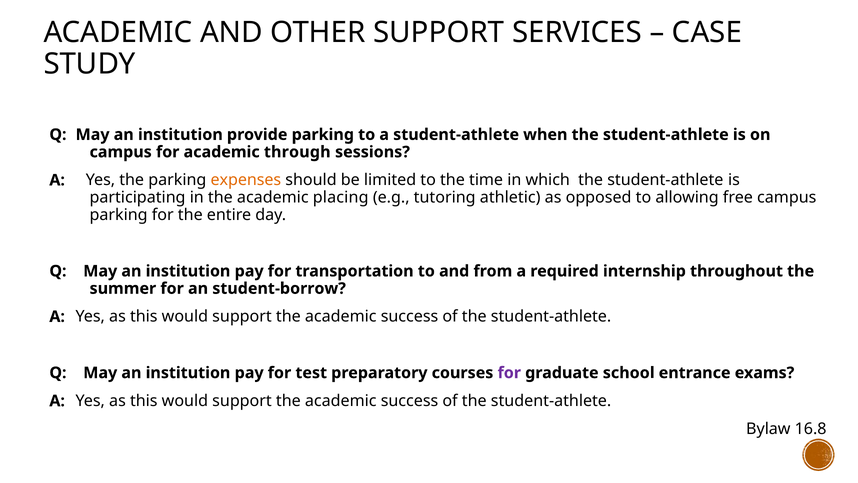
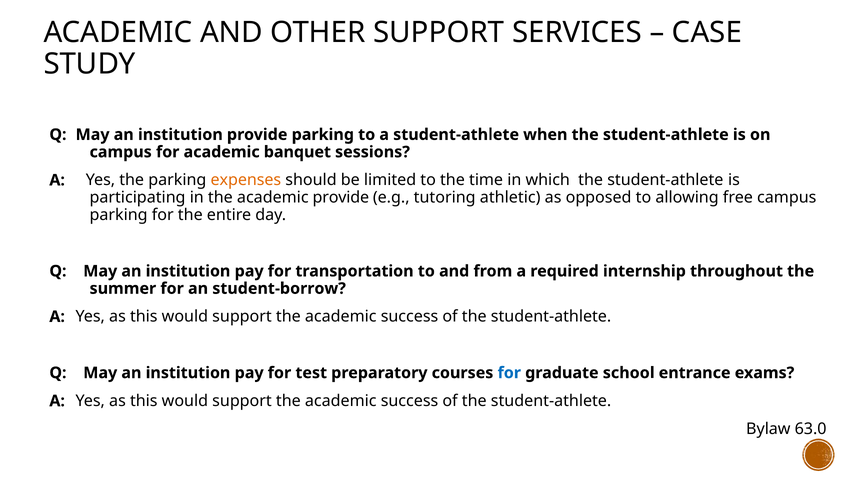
through: through -> banquet
academic placing: placing -> provide
for at (509, 373) colour: purple -> blue
16.8: 16.8 -> 63.0
